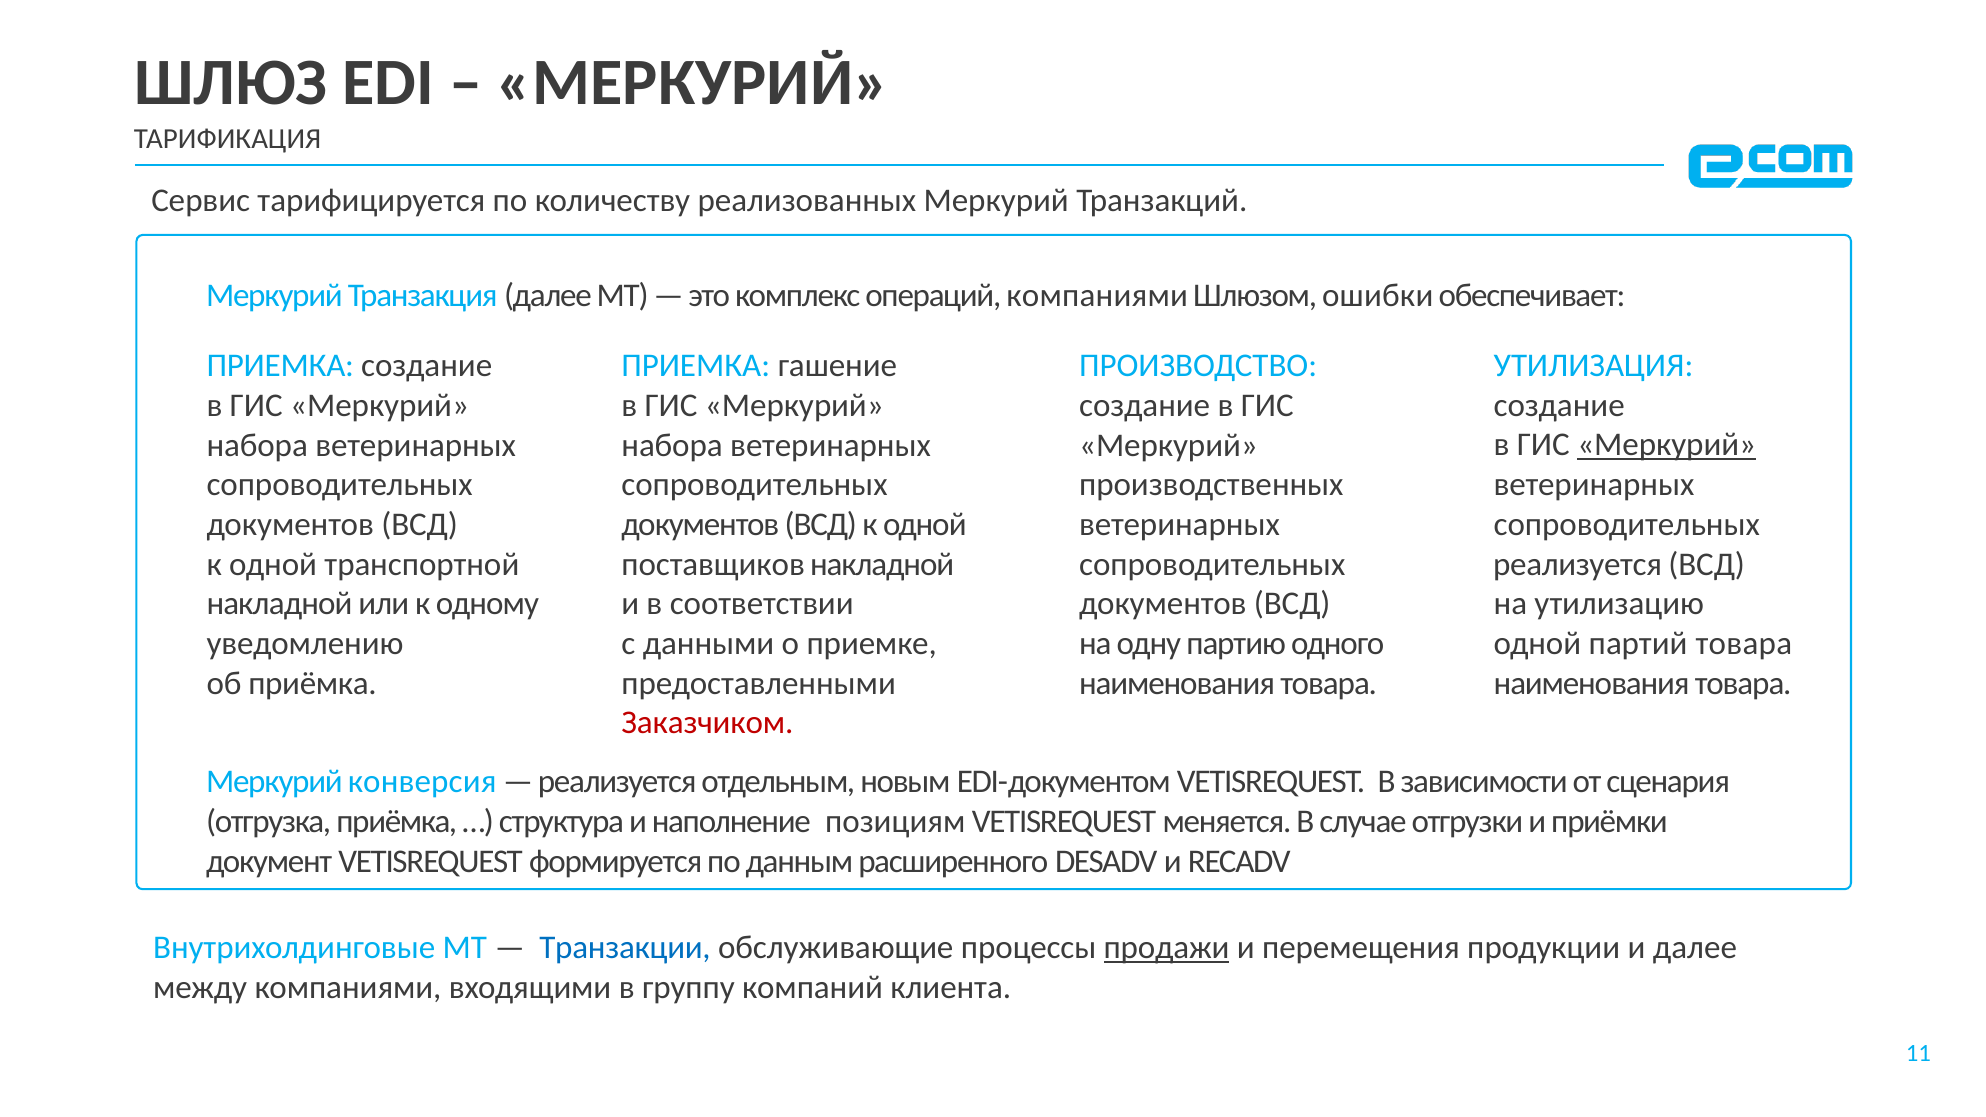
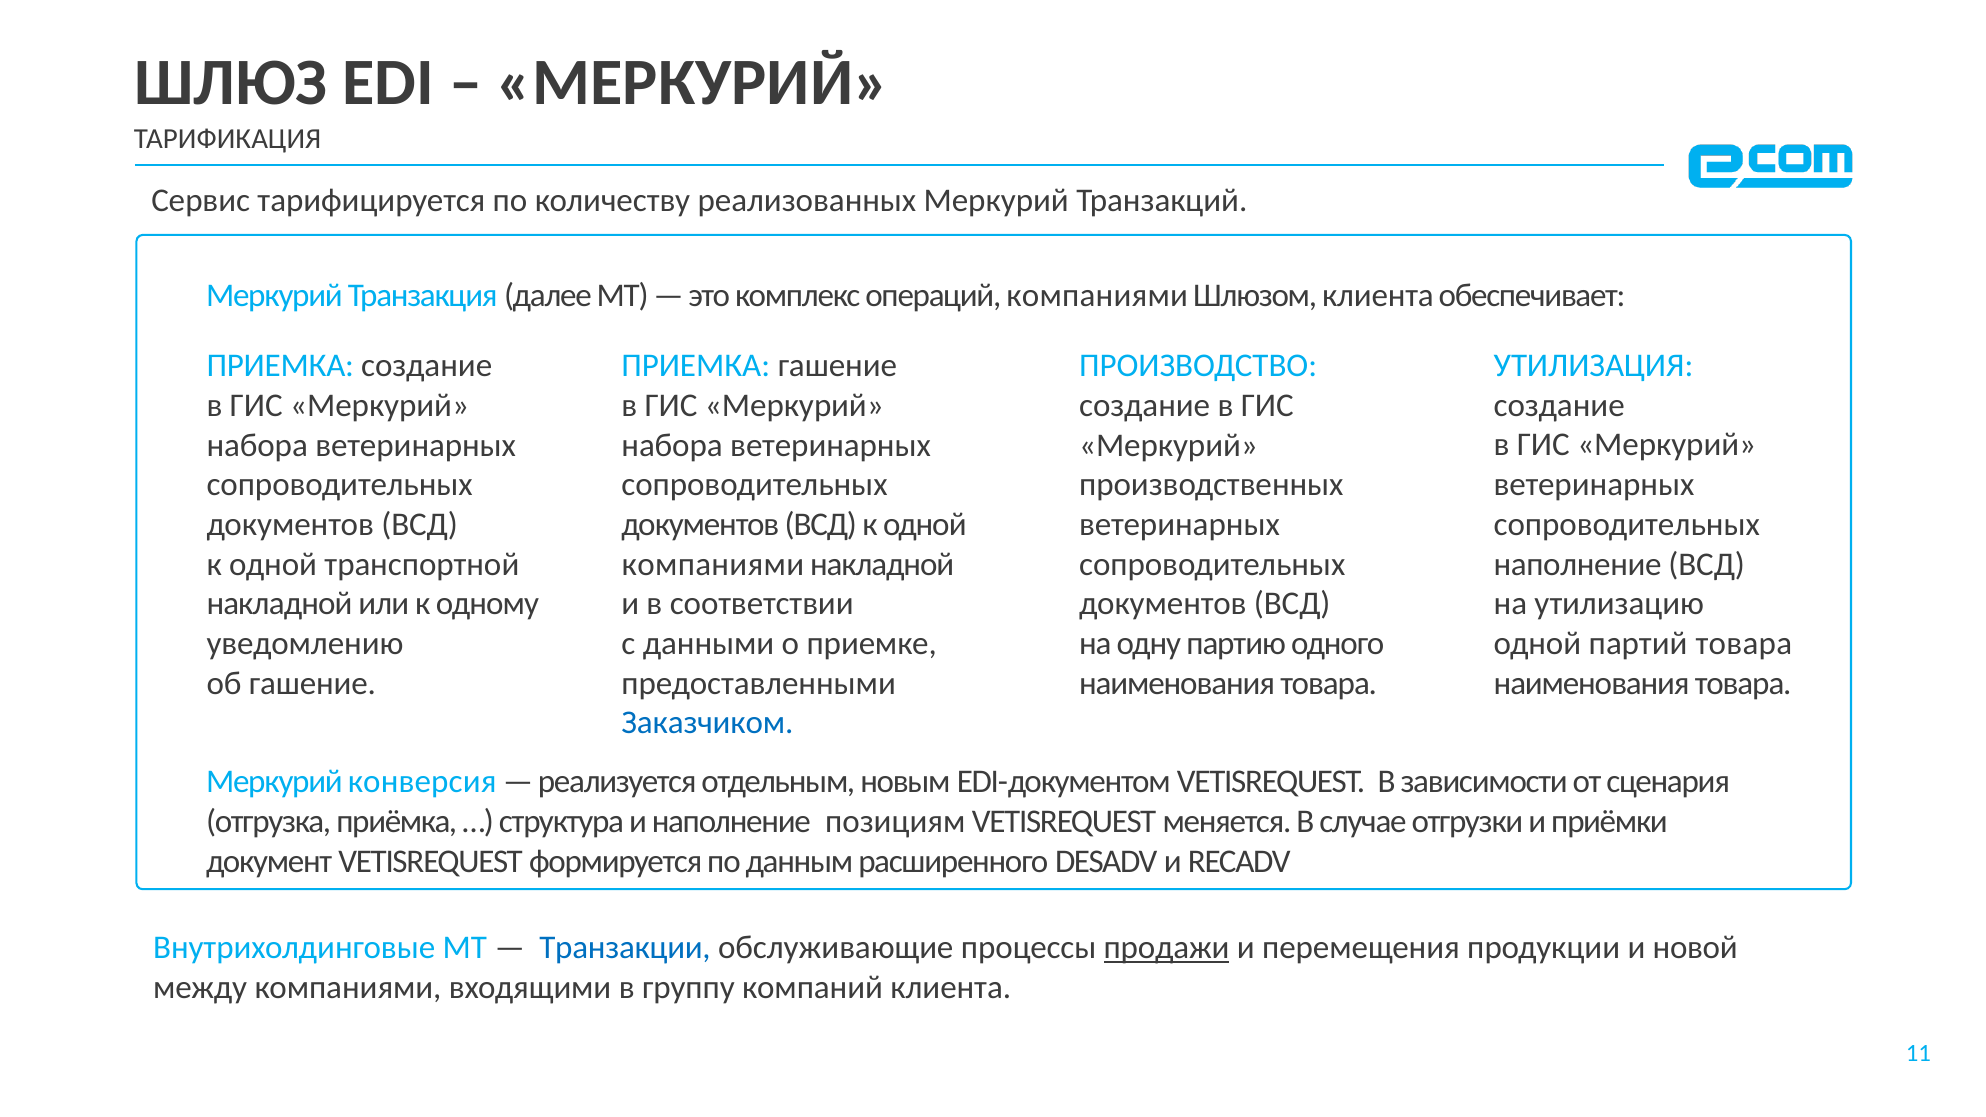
Шлюзом ошибки: ошибки -> клиента
Меркурий at (1667, 445) underline: present -> none
поставщиков at (713, 564): поставщиков -> компаниями
реализуется at (1578, 564): реализуется -> наполнение
об приёмка: приёмка -> гашение
Заказчиком colour: red -> blue
и далее: далее -> новой
